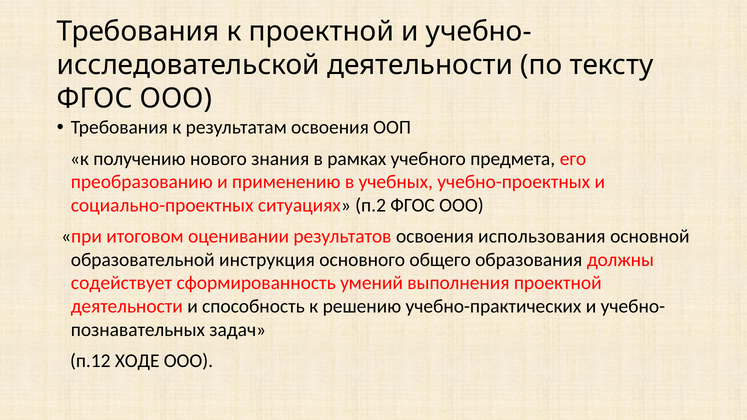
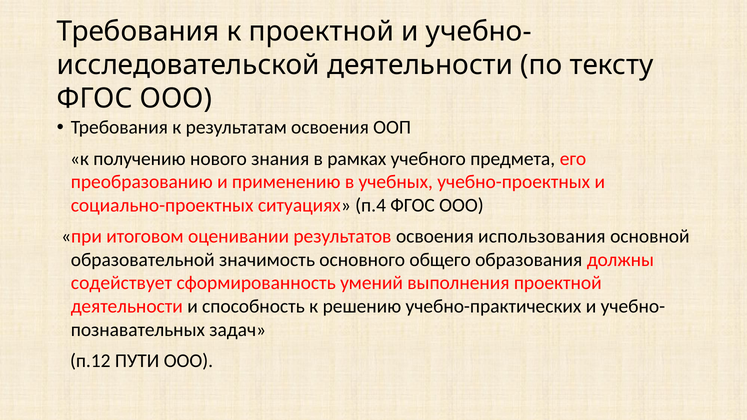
п.2: п.2 -> п.4
инструкция: инструкция -> значимость
ХОДЕ: ХОДЕ -> ПУТИ
